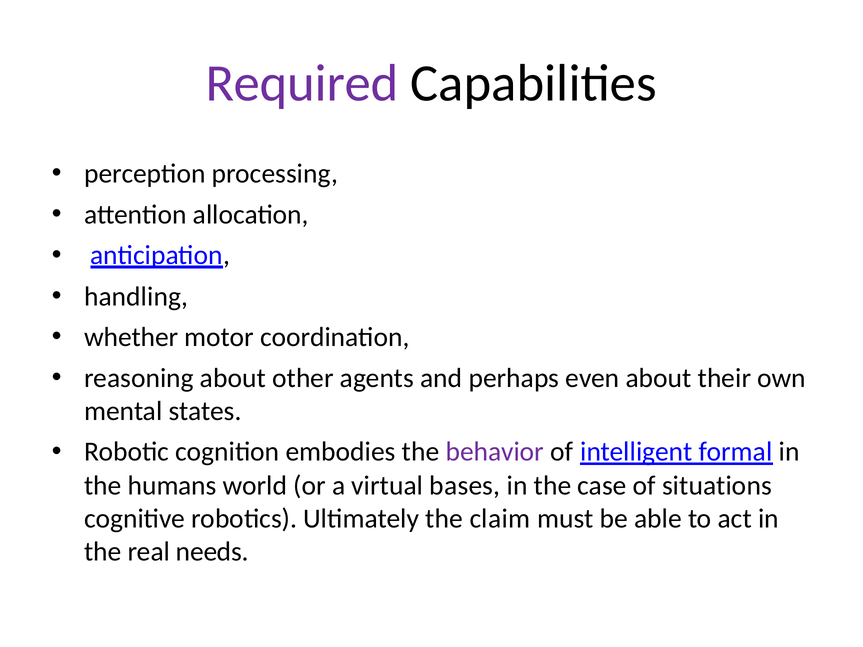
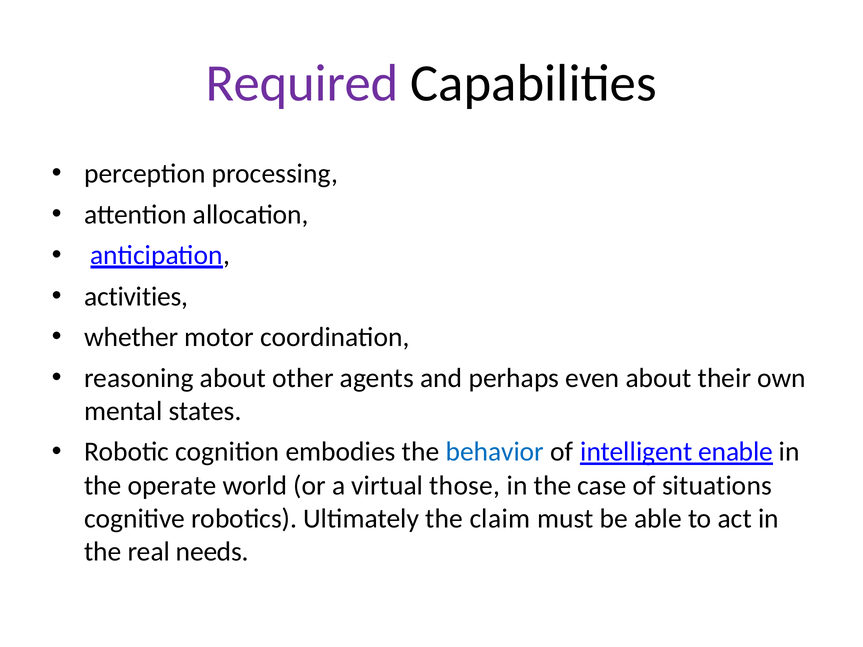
handling: handling -> activities
behavior colour: purple -> blue
formal: formal -> enable
humans: humans -> operate
bases: bases -> those
